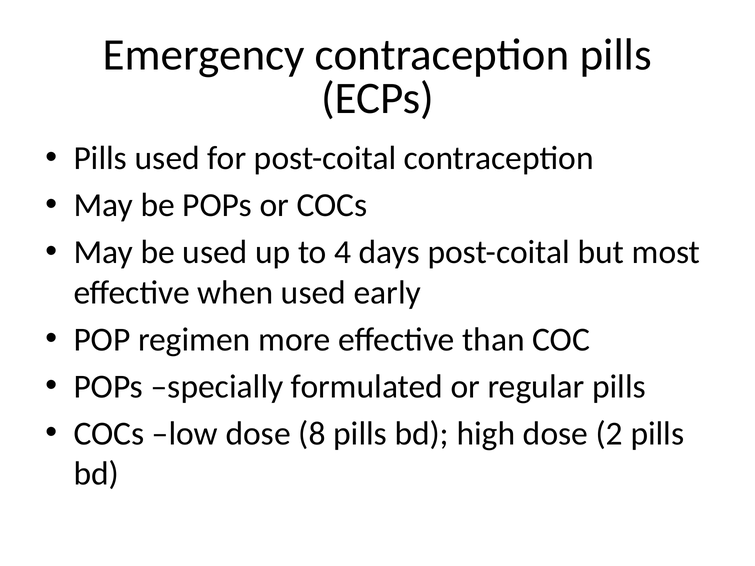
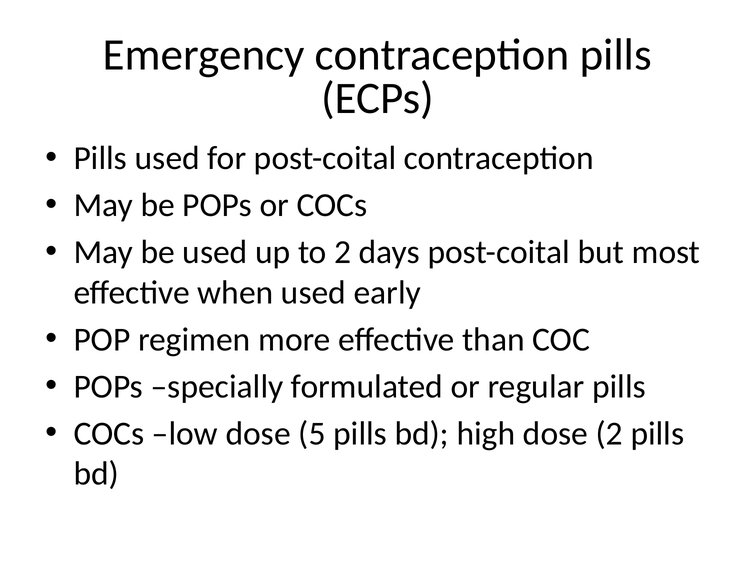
to 4: 4 -> 2
8: 8 -> 5
